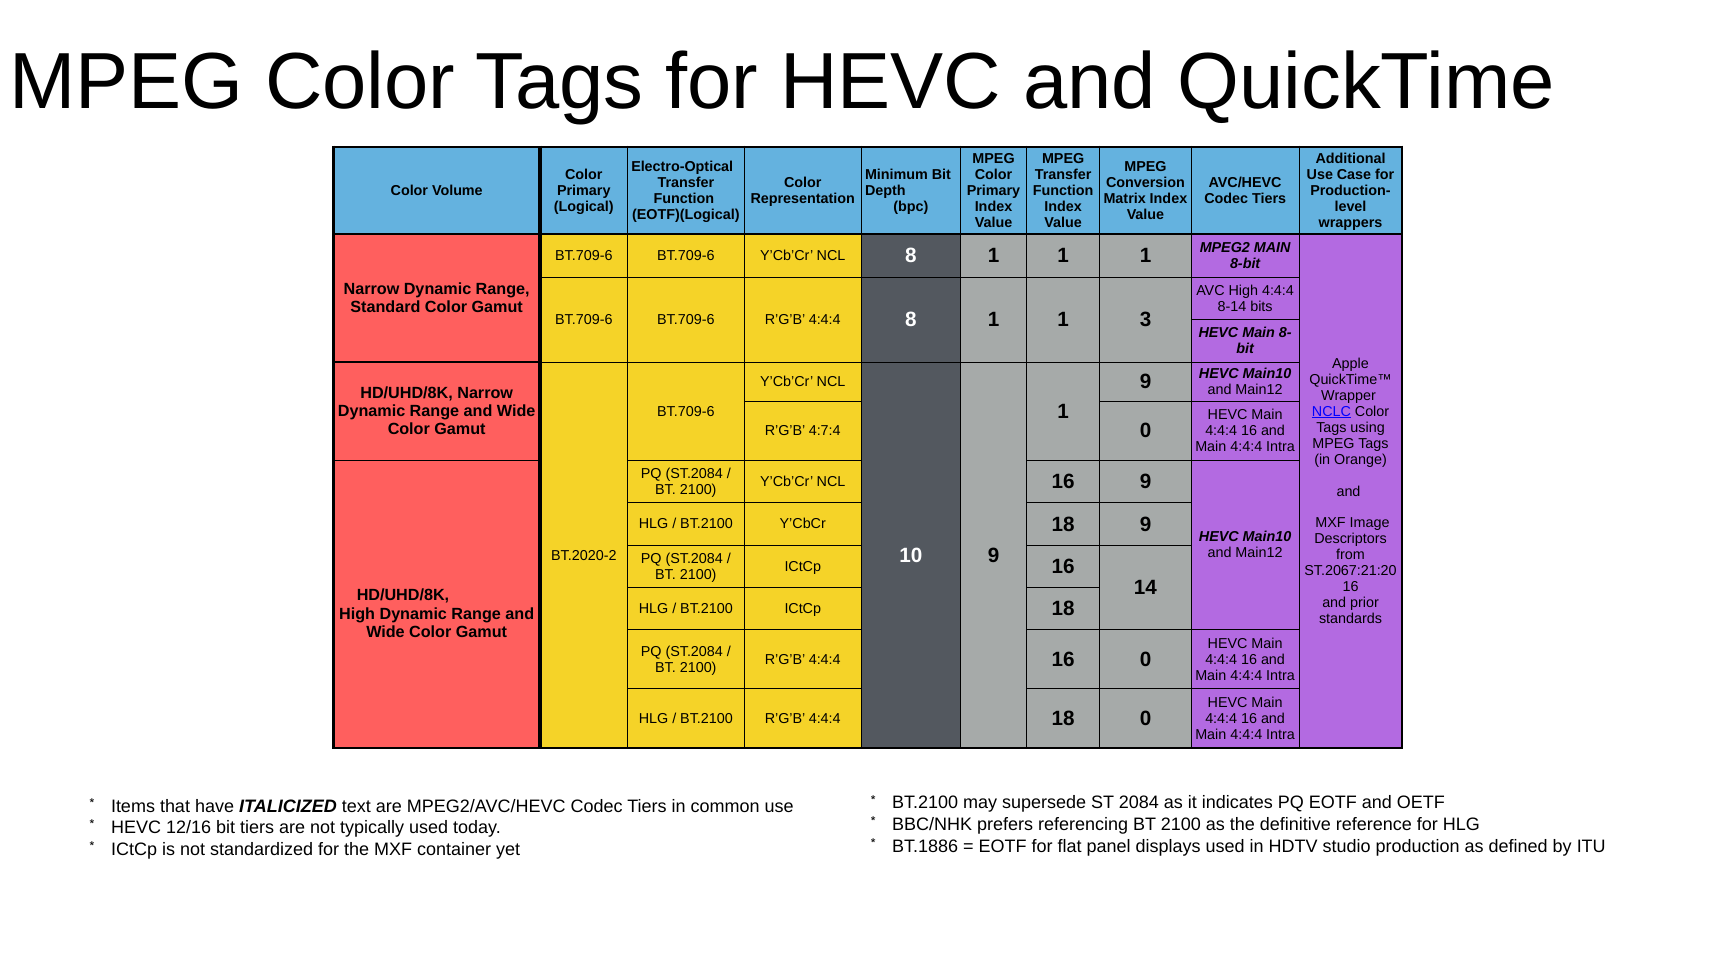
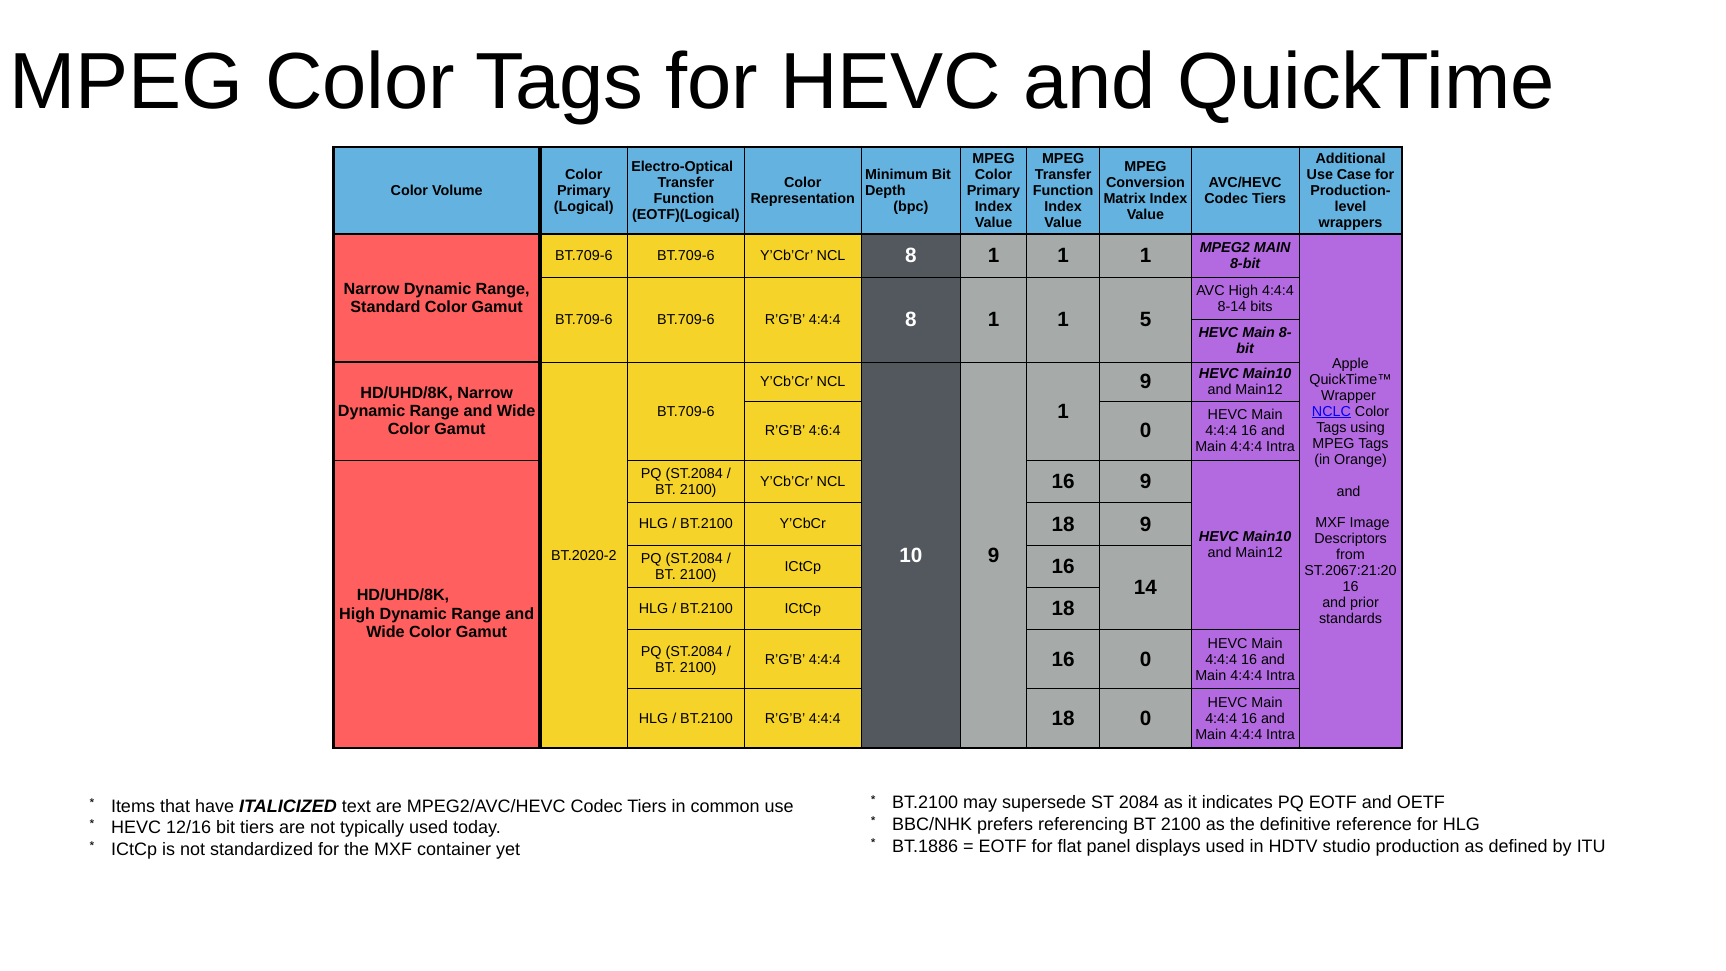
1 3: 3 -> 5
4:7:4: 4:7:4 -> 4:6:4
